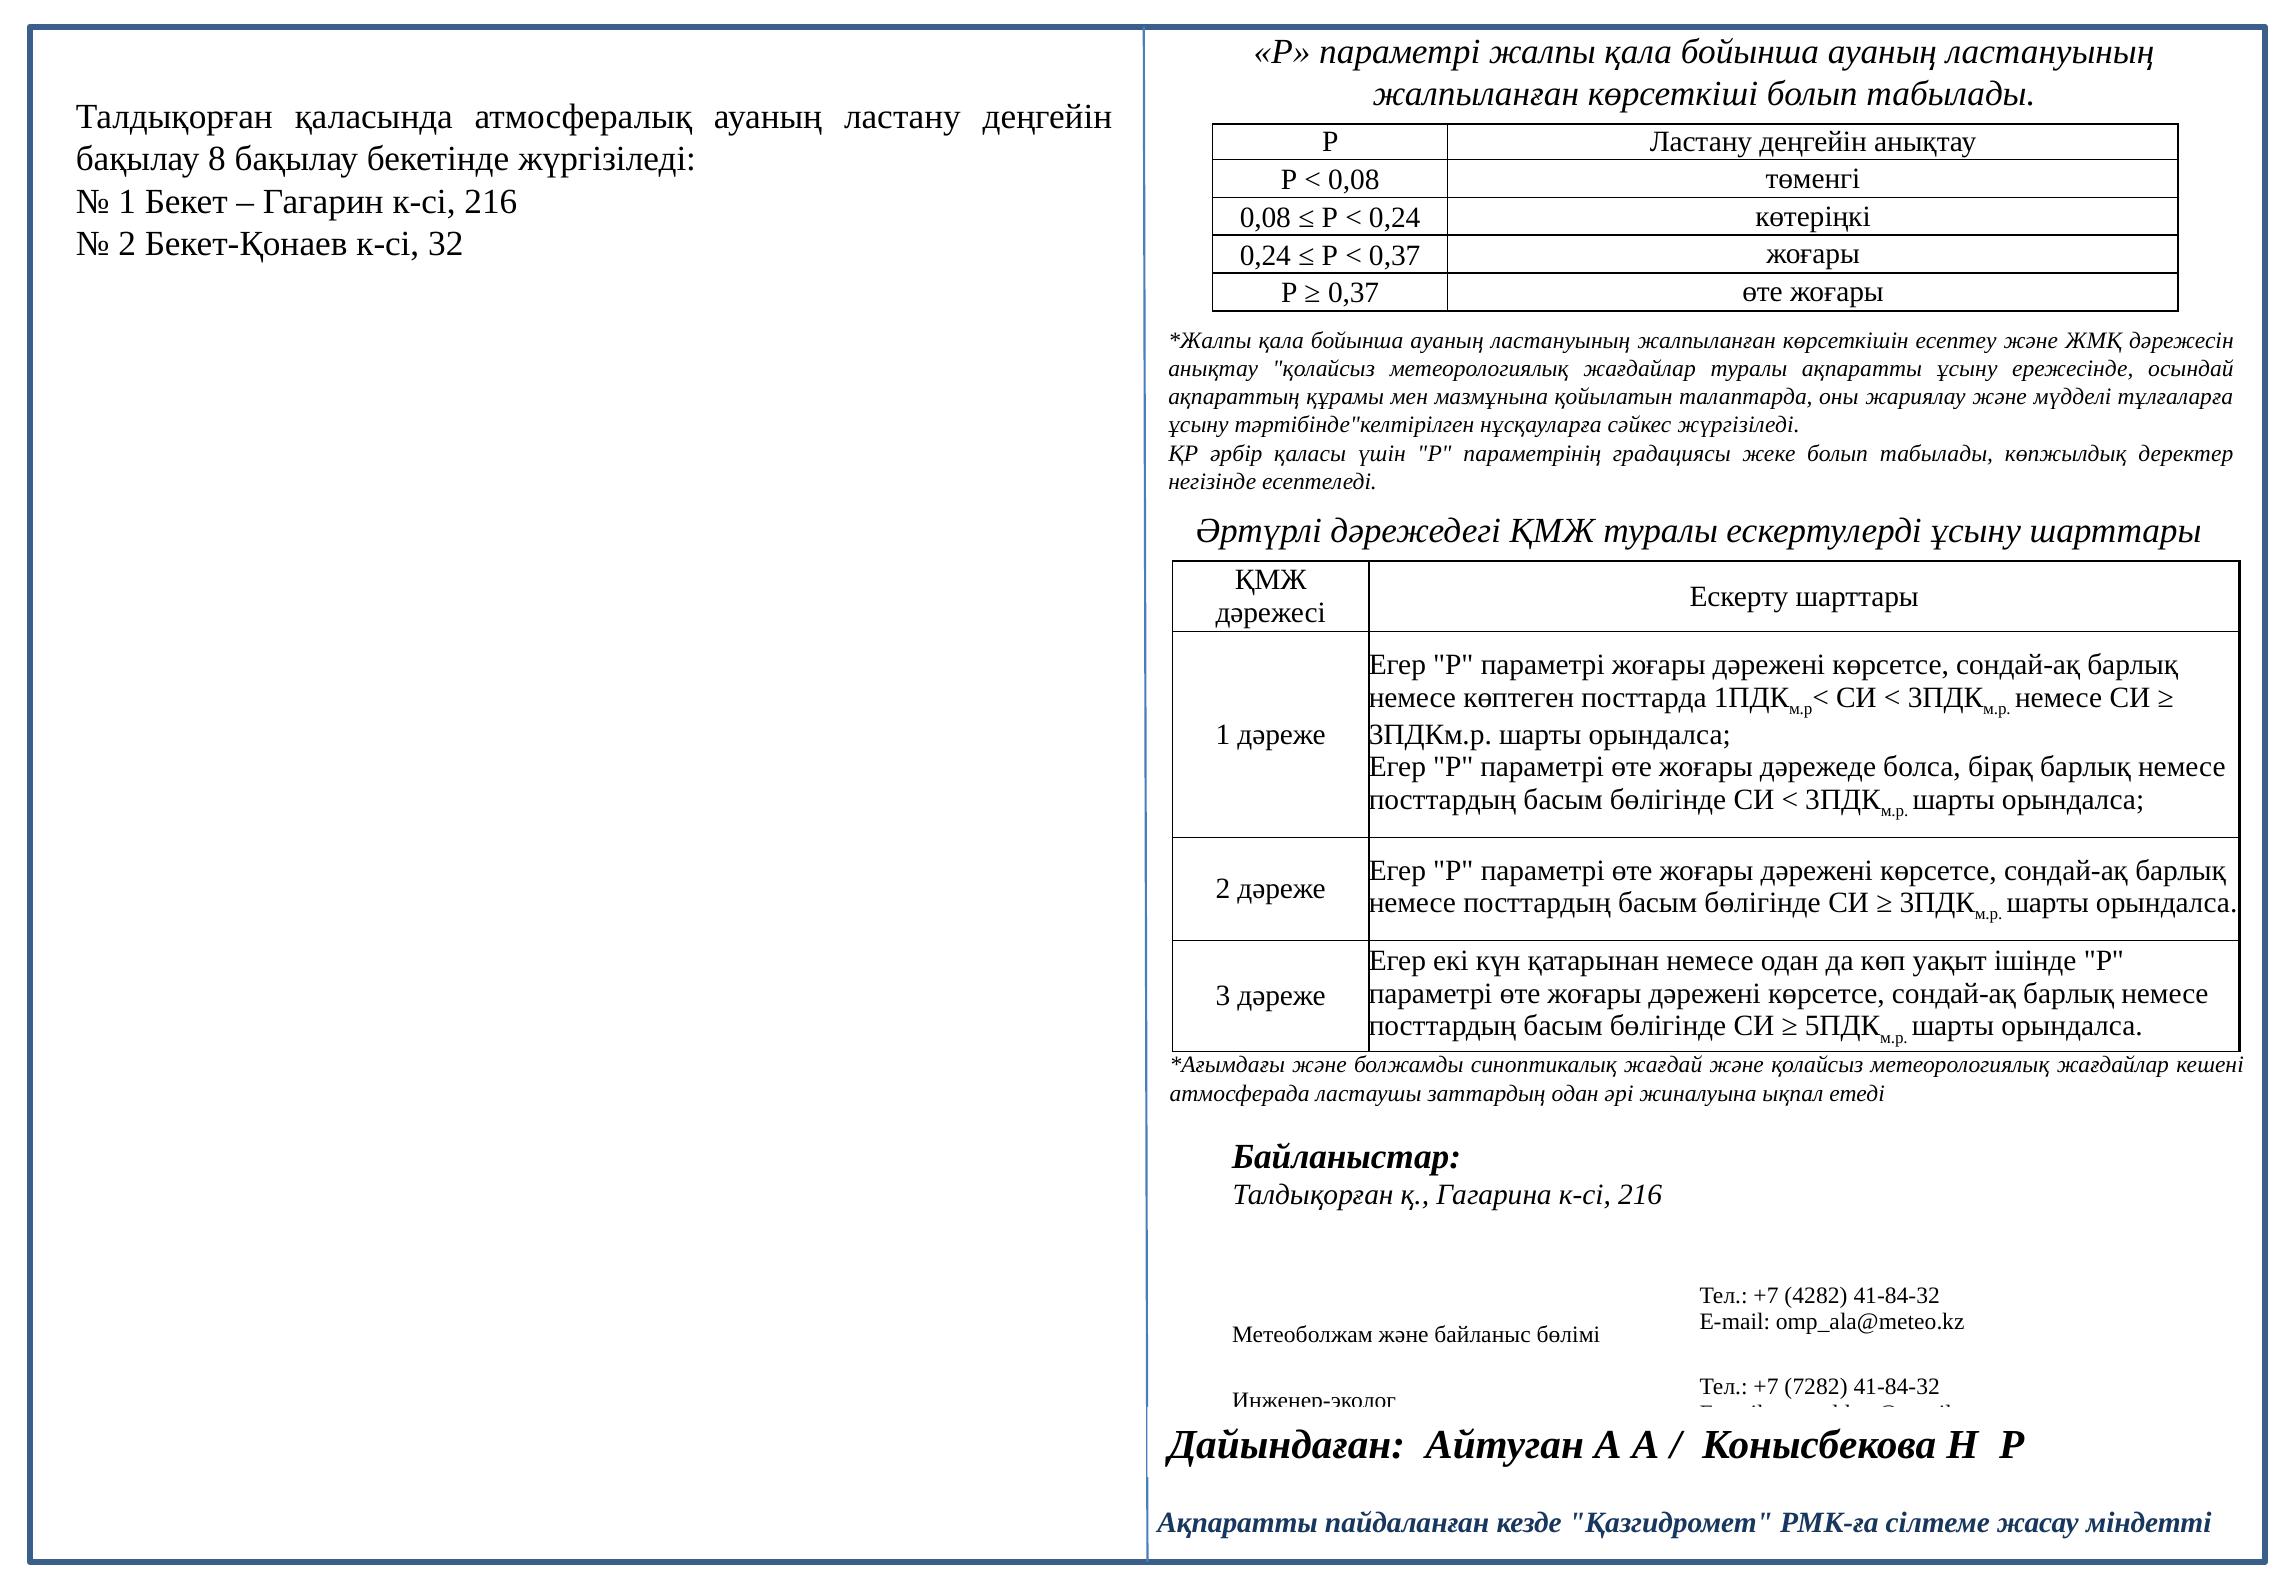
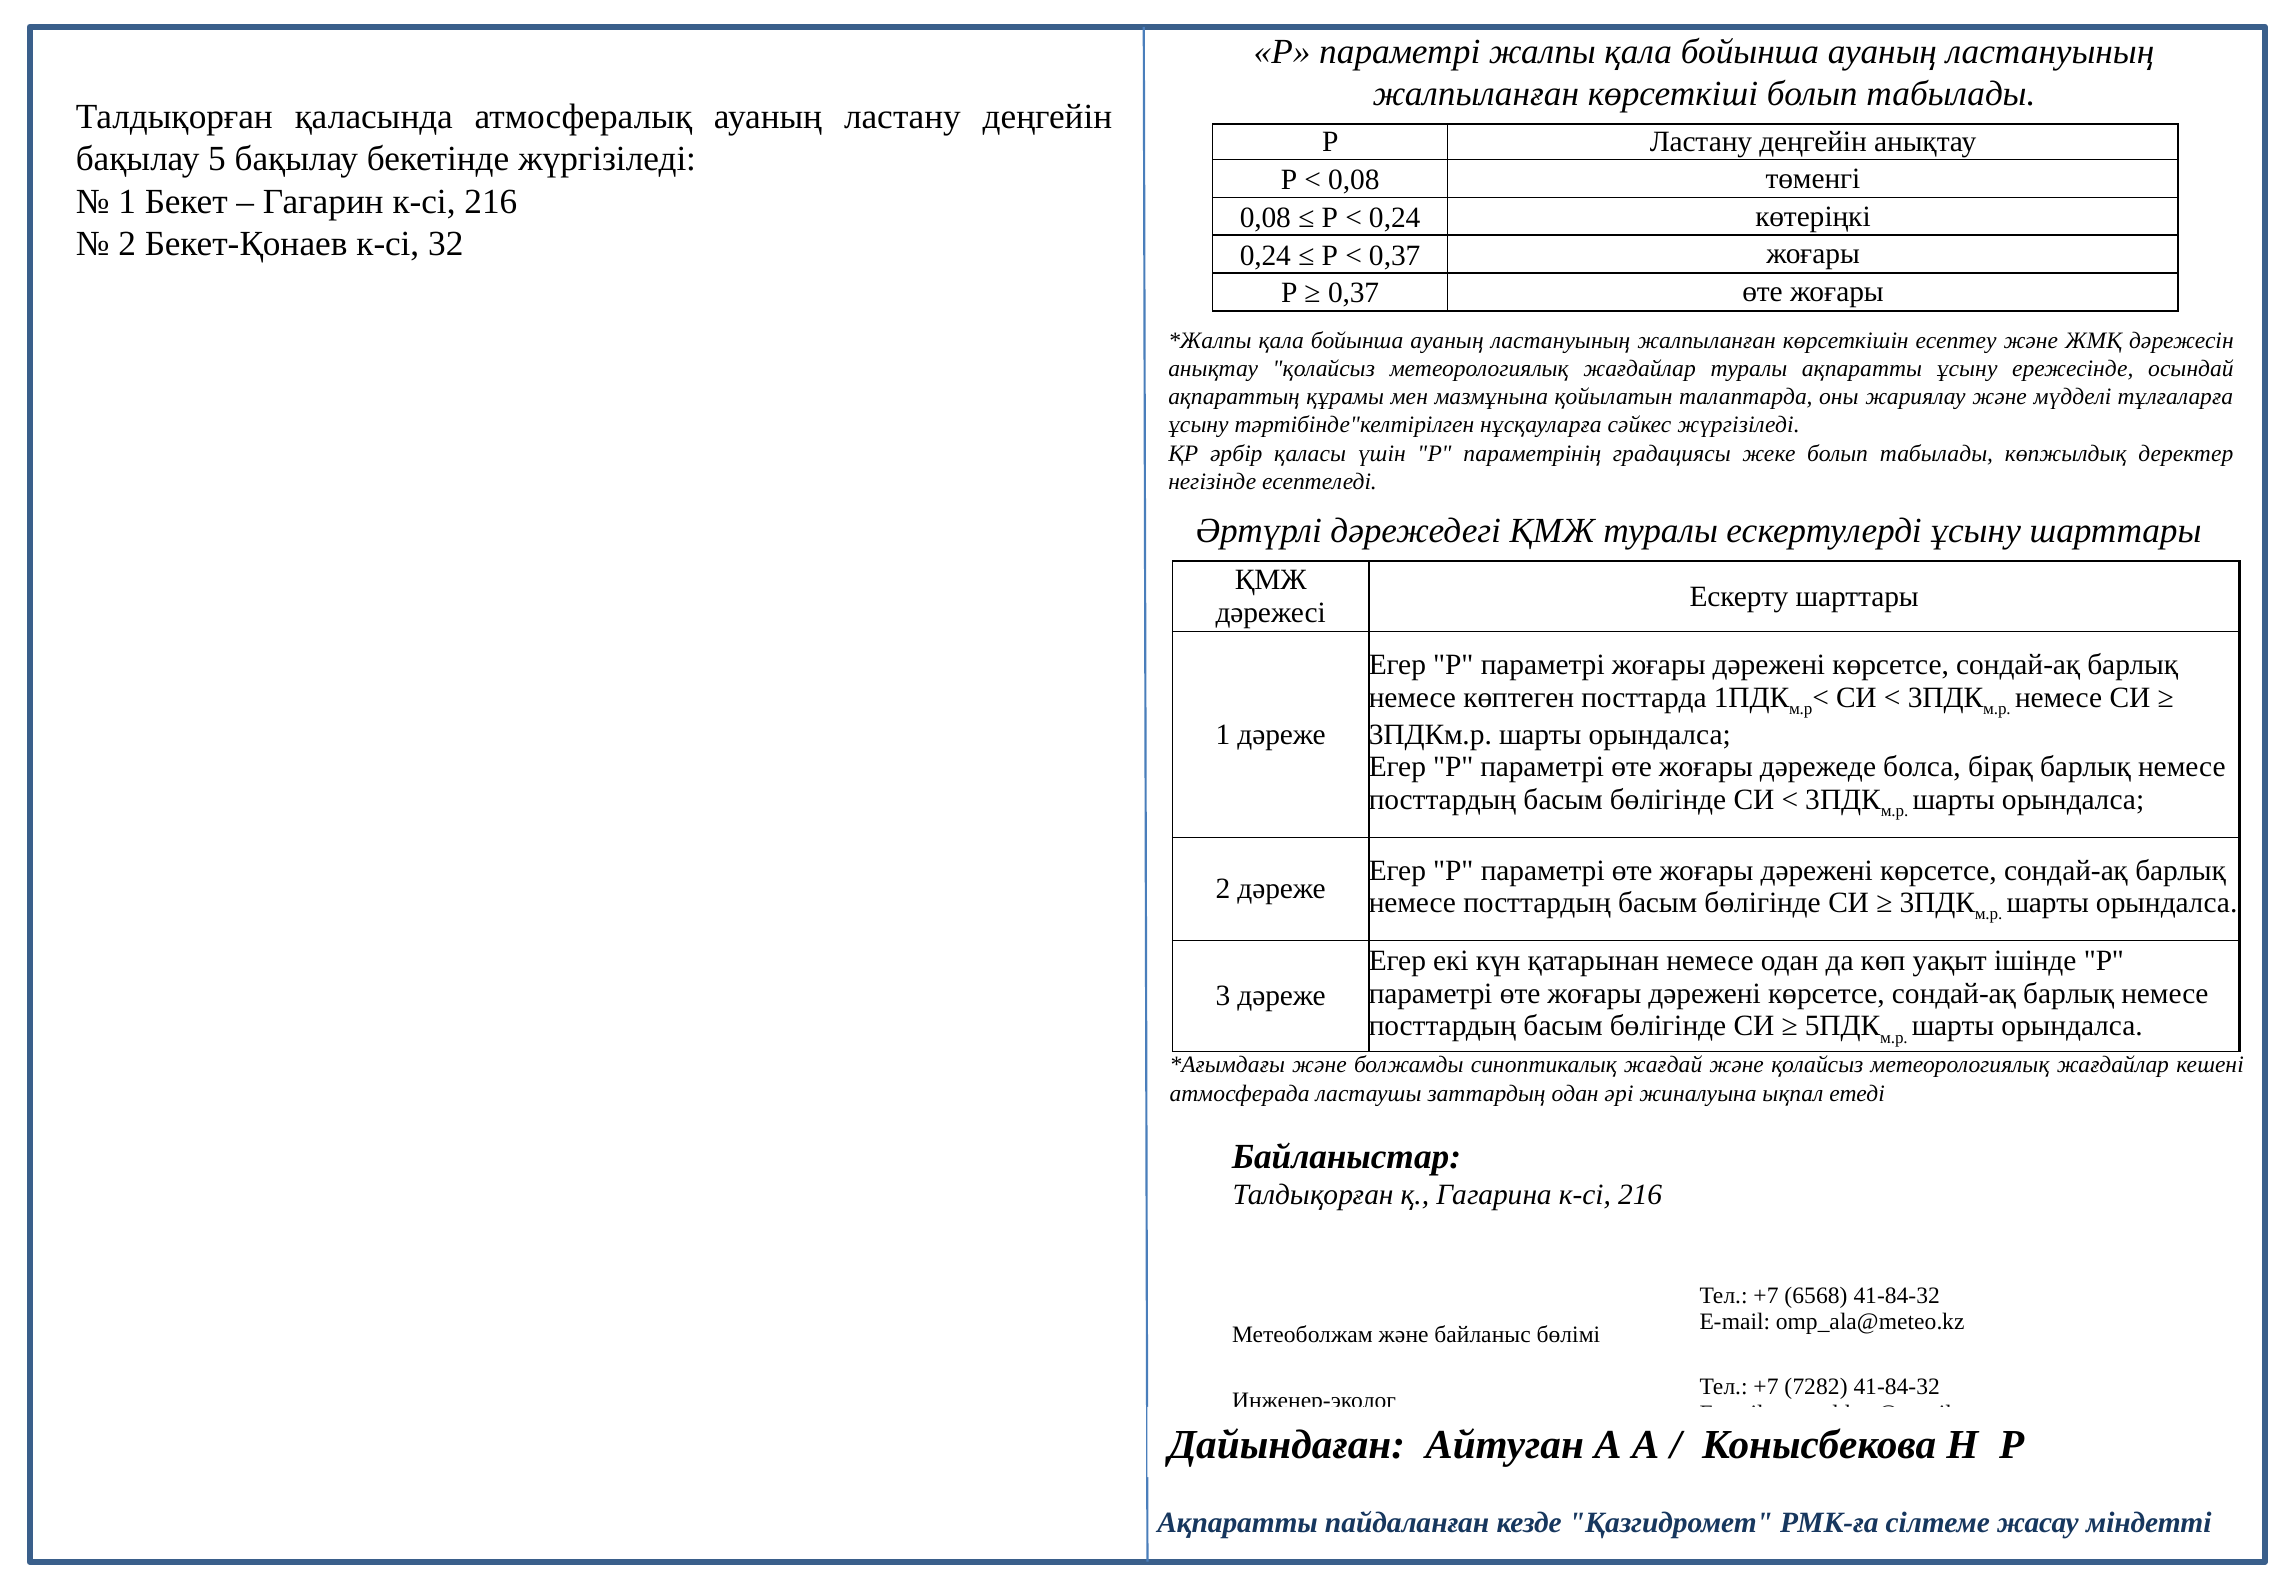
8: 8 -> 5
4282: 4282 -> 6568
